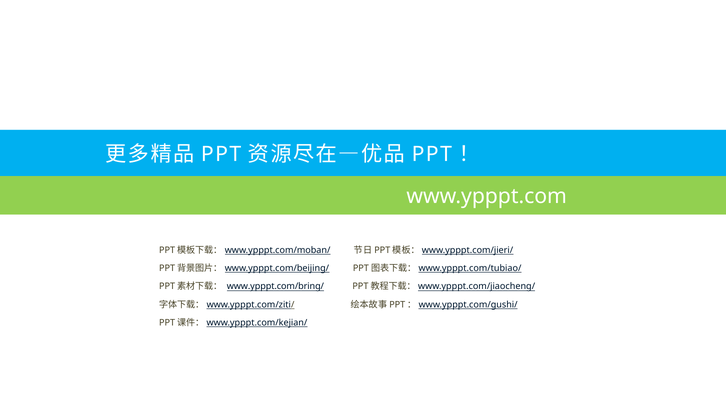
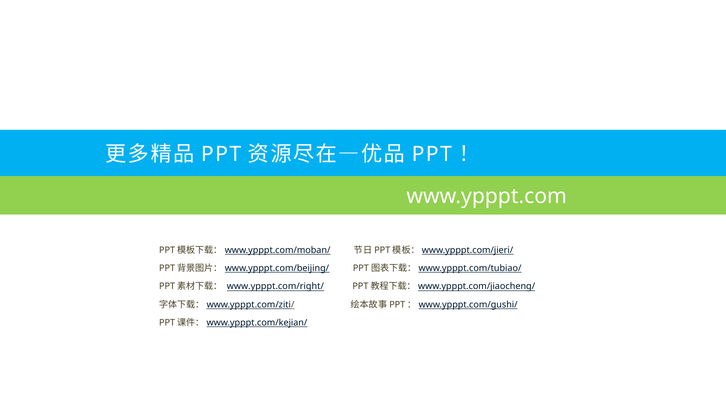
www.ypppt.com/bring/: www.ypppt.com/bring/ -> www.ypppt.com/right/
